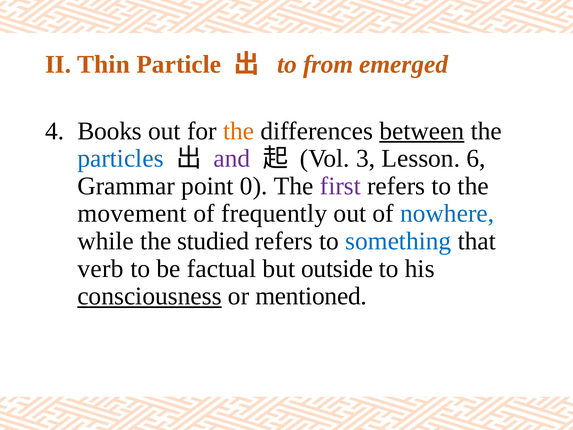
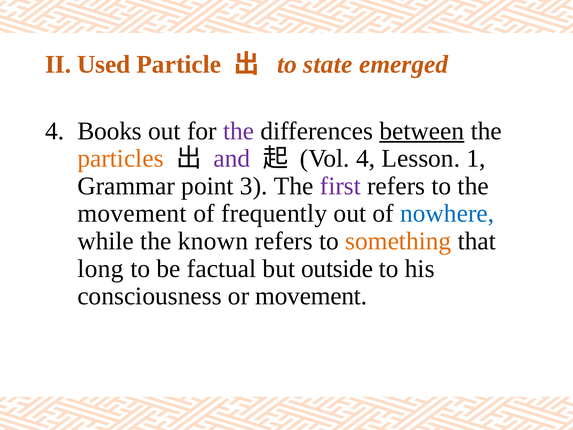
Thin: Thin -> Used
from: from -> state
the at (239, 131) colour: orange -> purple
particles colour: blue -> orange
Vol 3: 3 -> 4
6: 6 -> 1
0: 0 -> 3
studied: studied -> known
something colour: blue -> orange
verb: verb -> long
consciousness underline: present -> none
or mentioned: mentioned -> movement
